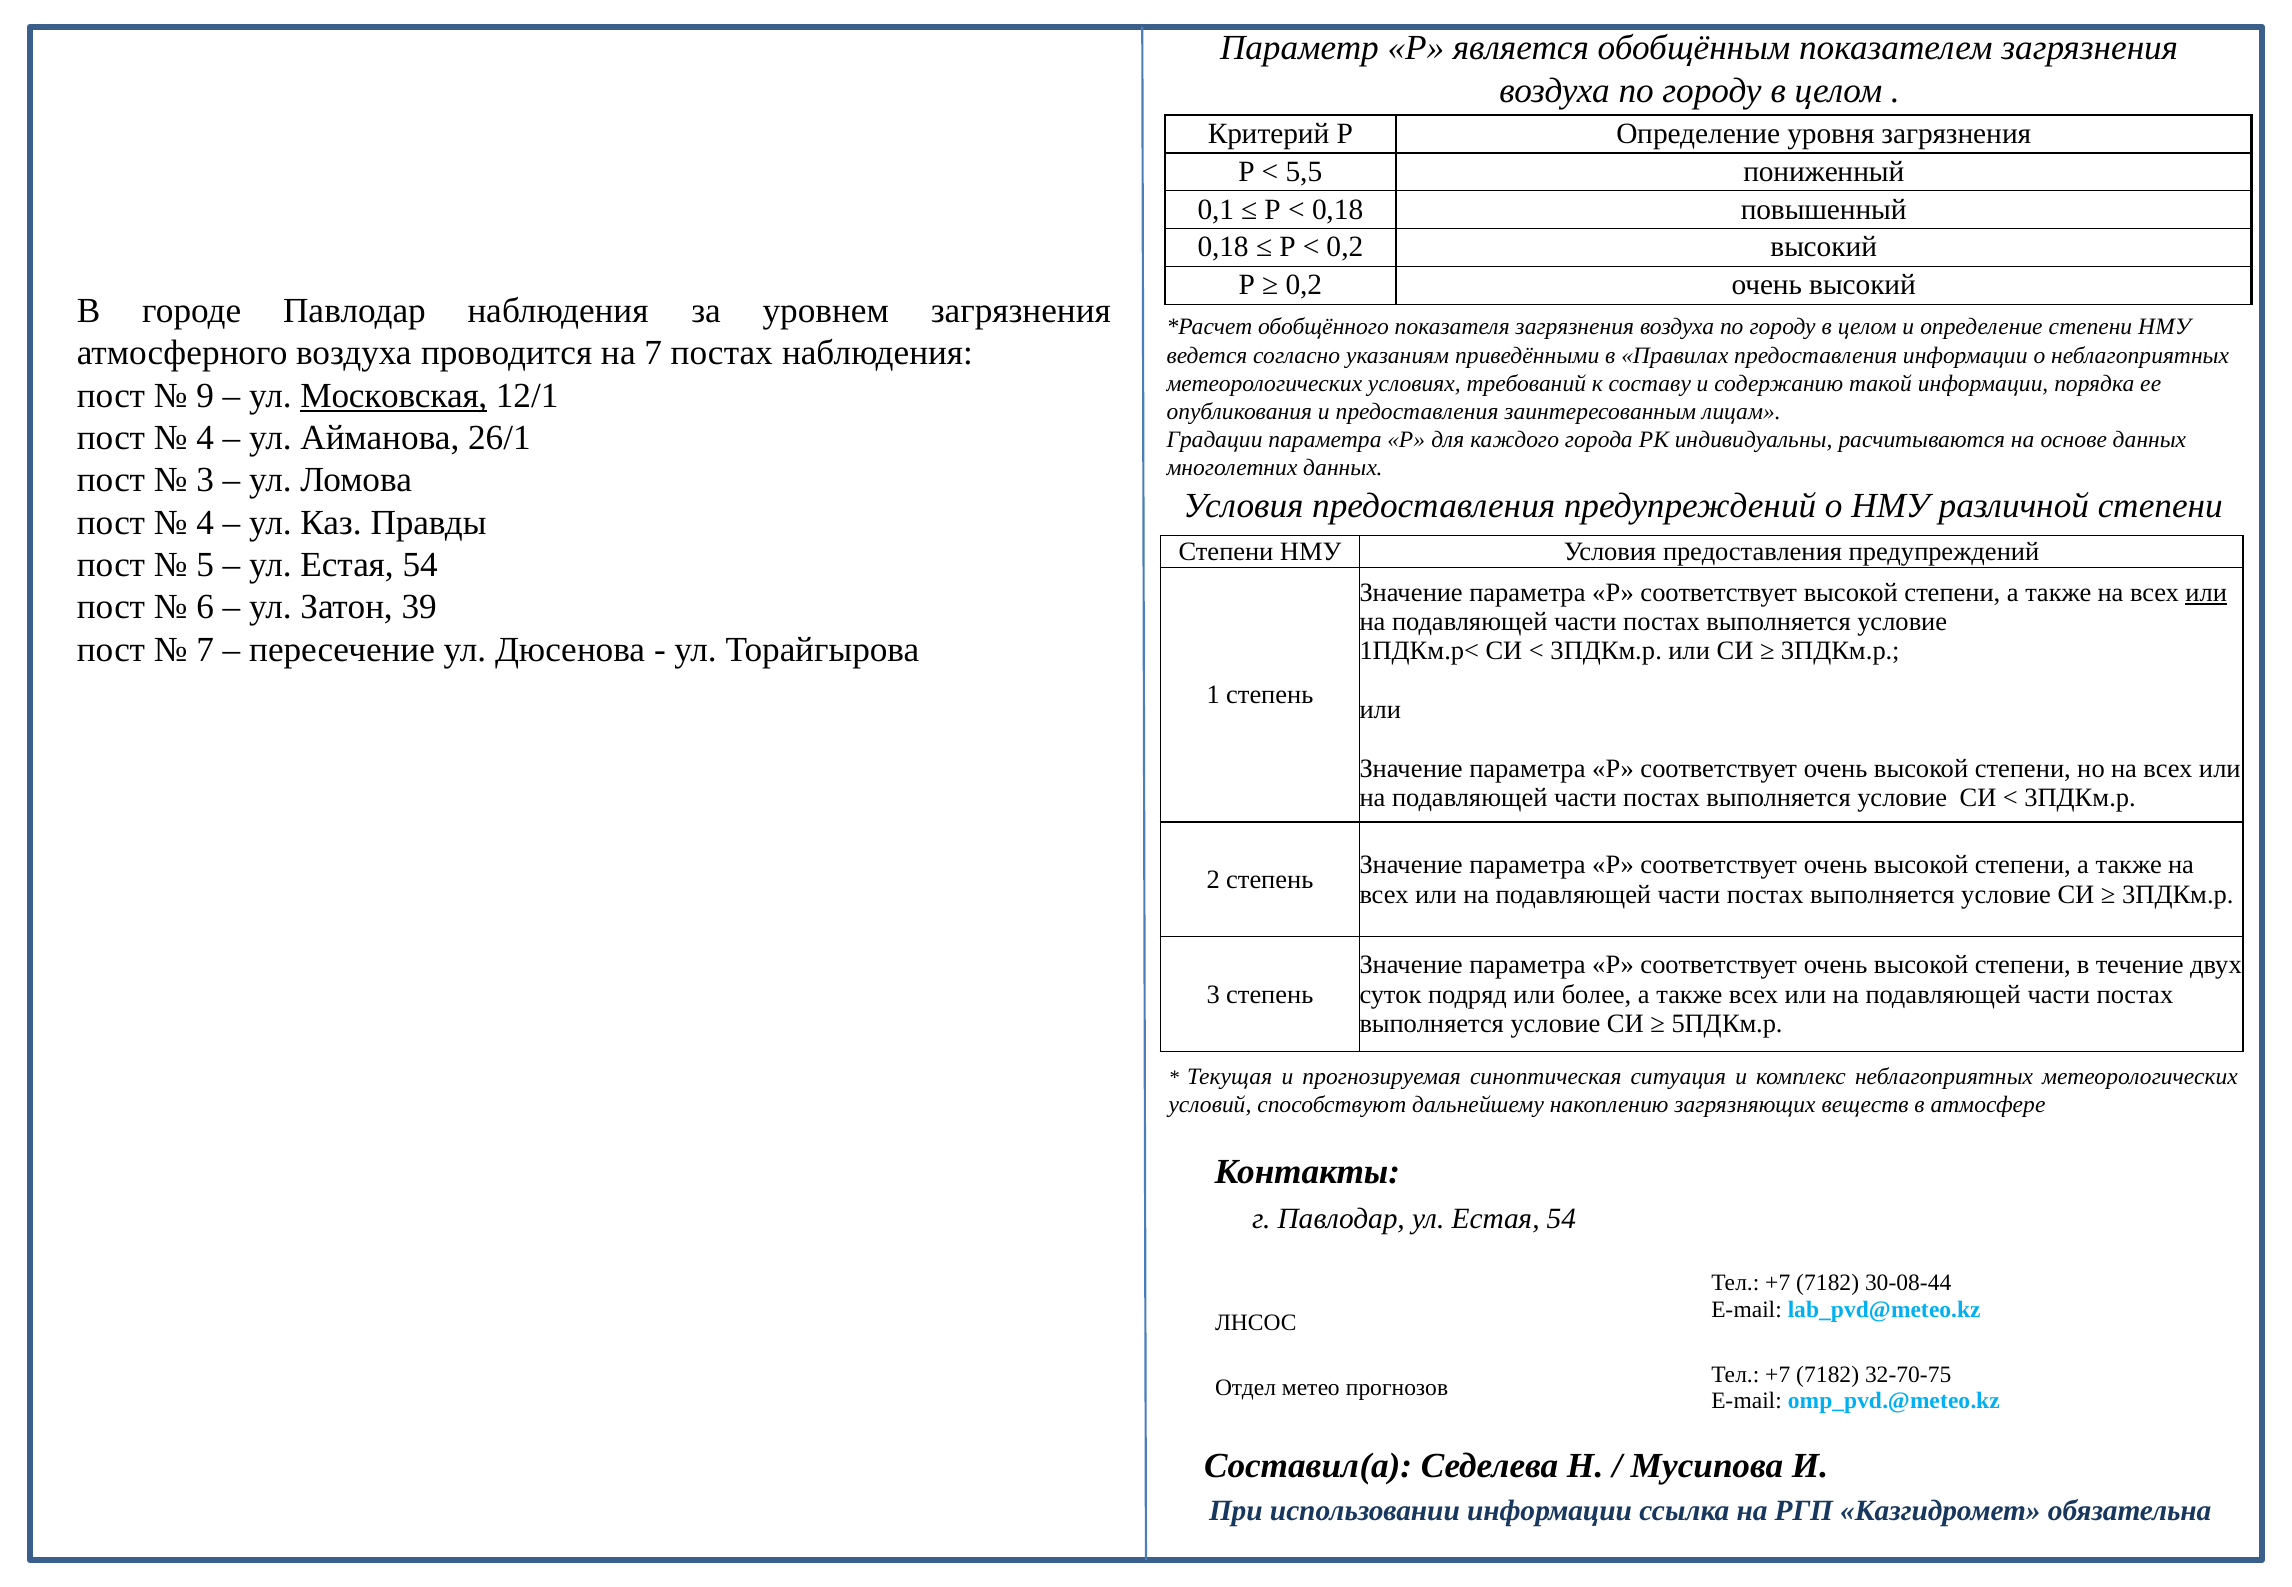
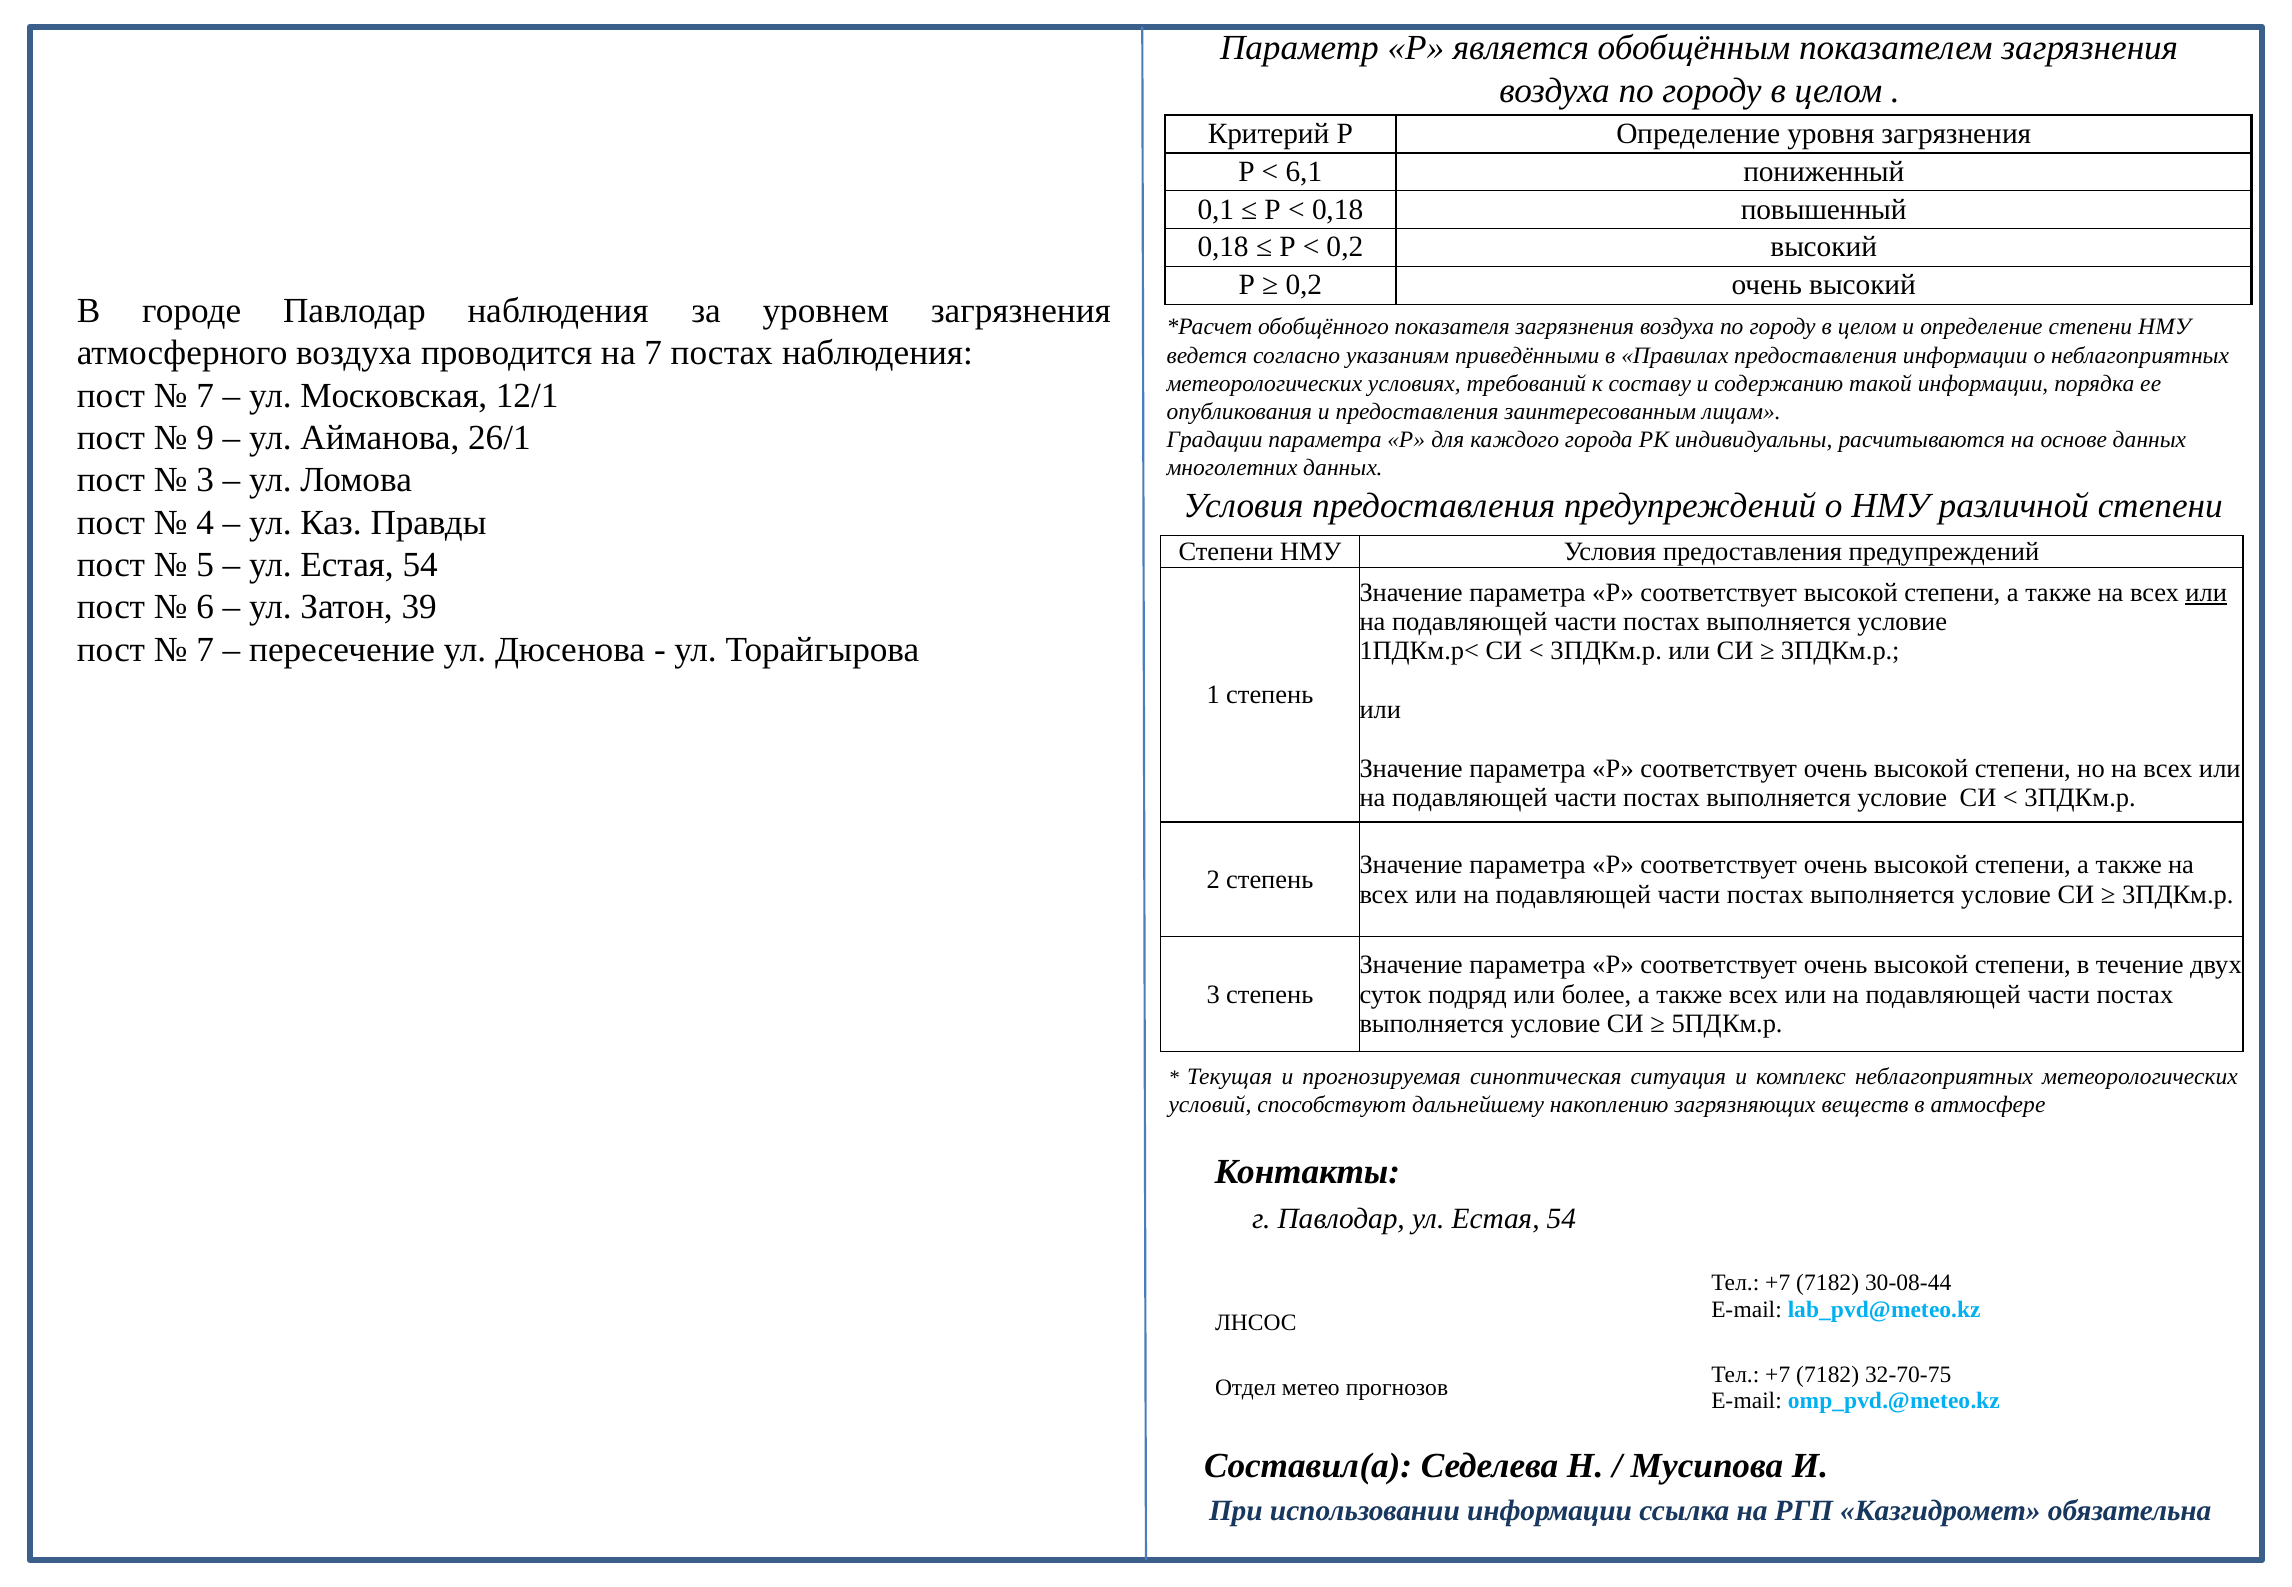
5,5: 5,5 -> 6,1
9 at (205, 395): 9 -> 7
Московская underline: present -> none
4 at (205, 438): 4 -> 9
